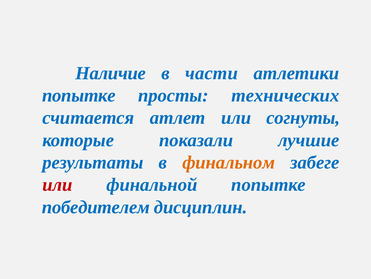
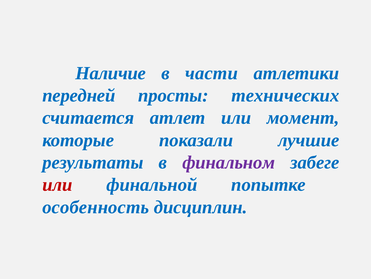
попытке at (79, 95): попытке -> передней
согнуты: согнуты -> момент
финальном colour: orange -> purple
победителем: победителем -> особенность
